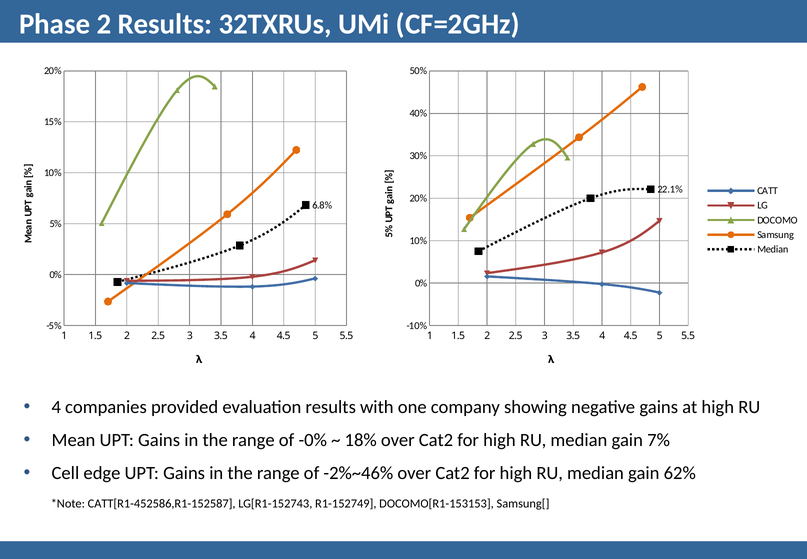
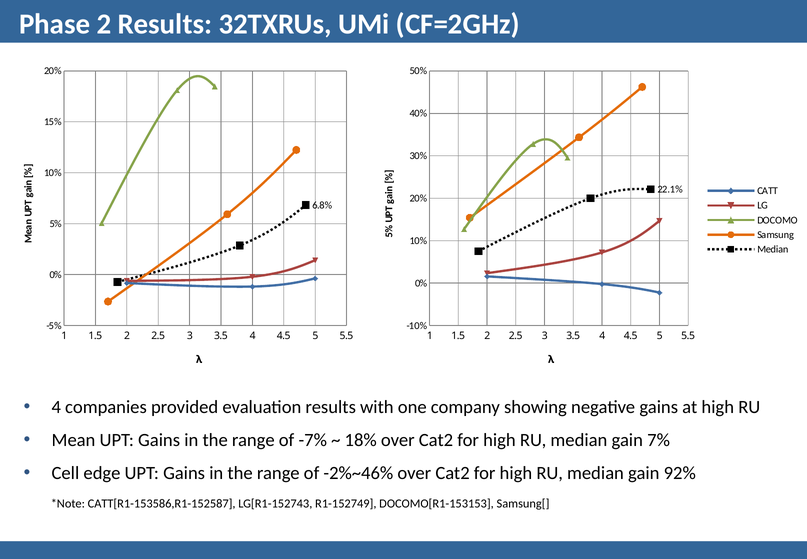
-0%: -0% -> -7%
62%: 62% -> 92%
CATT[R1-452586,R1-152587: CATT[R1-452586,R1-152587 -> CATT[R1-153586,R1-152587
